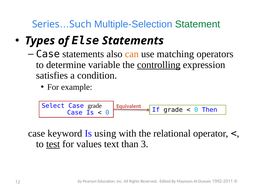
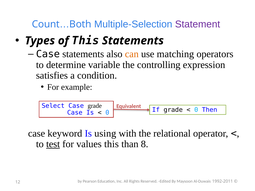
Series: Series -> Count
Such: Such -> Both
Statement colour: green -> purple
of Else: Else -> This
controlling underline: present -> none
values text: text -> this
3: 3 -> 8
